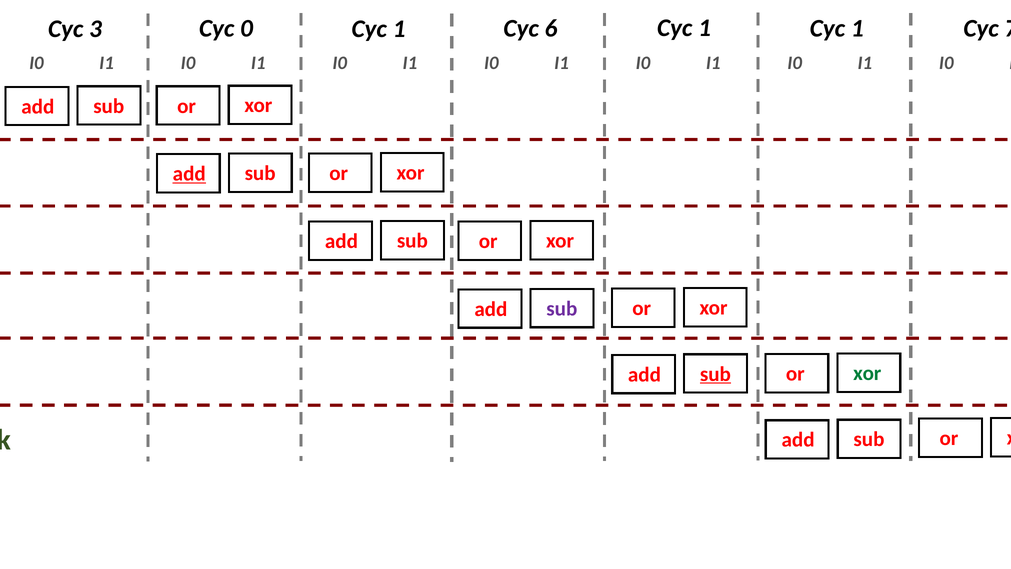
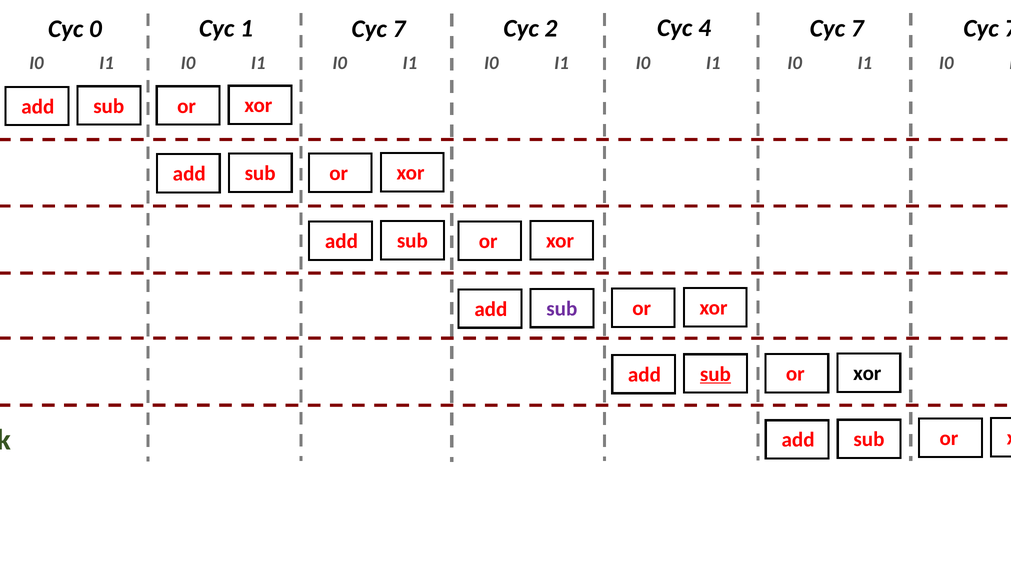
1 at (705, 28): 1 -> 4
0: 0 -> 1
1 at (857, 28): 1 -> 7
3: 3 -> 0
1 at (399, 29): 1 -> 7
6: 6 -> 2
add at (189, 174) underline: present -> none
xor at (867, 373) colour: green -> black
